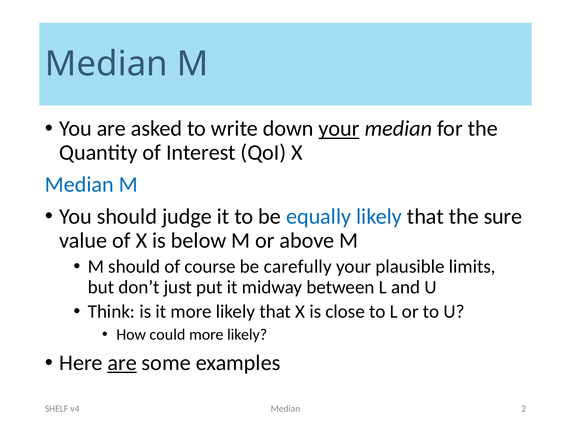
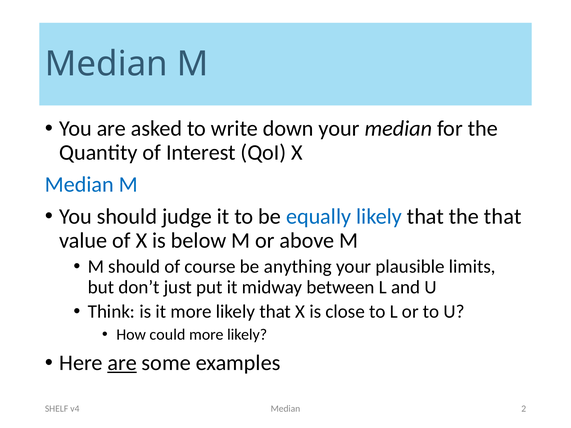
your at (339, 129) underline: present -> none
the sure: sure -> that
carefully: carefully -> anything
